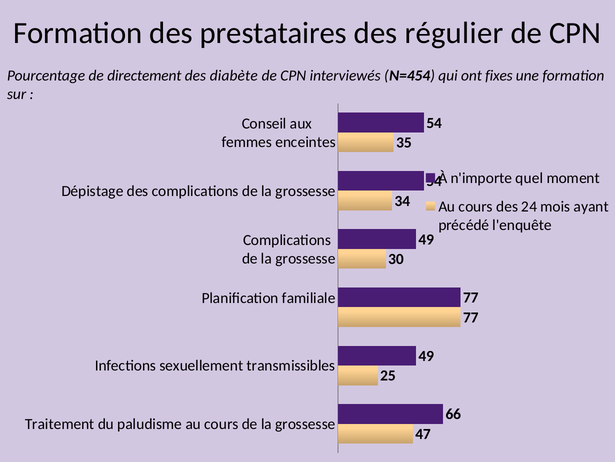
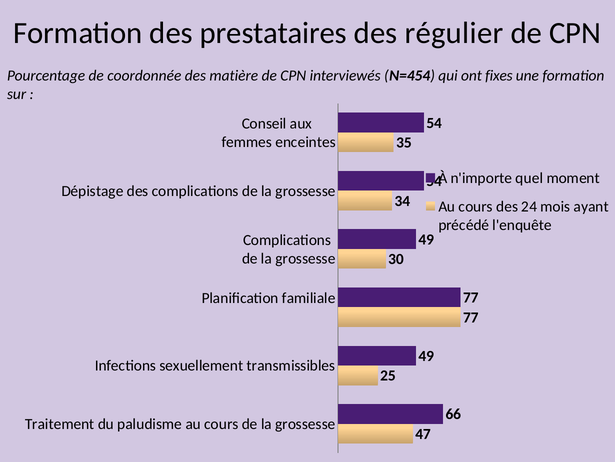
directement: directement -> coordonnée
diabète: diabète -> matière
